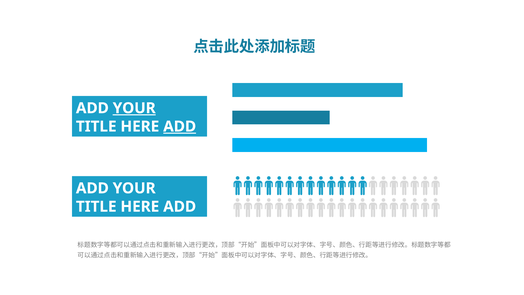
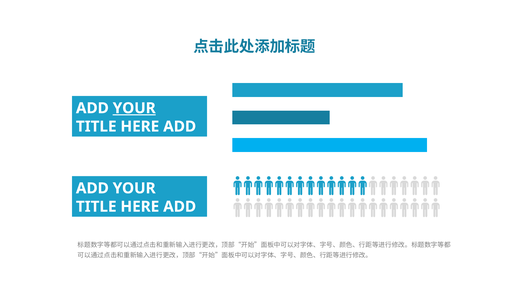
ADD at (180, 126) underline: present -> none
